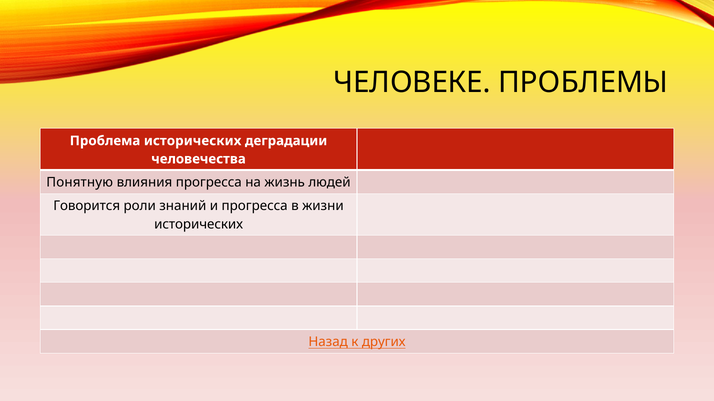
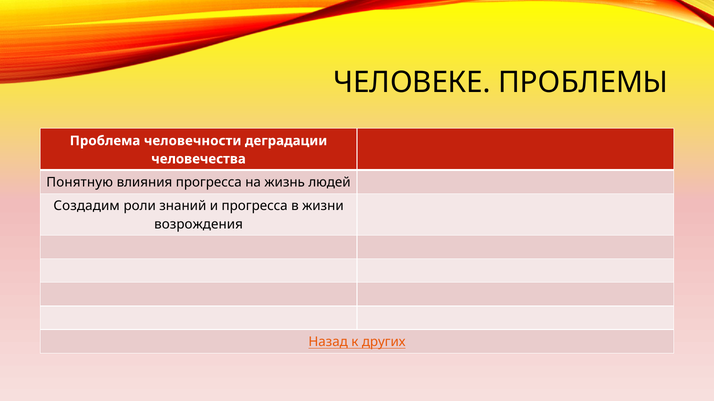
Проблема исторических: исторических -> человечности
Говорится: Говорится -> Создадим
исторических at (199, 225): исторических -> возрождения
